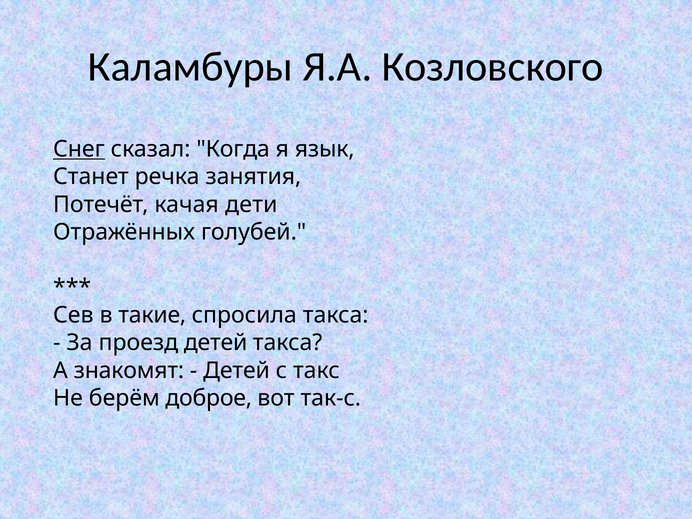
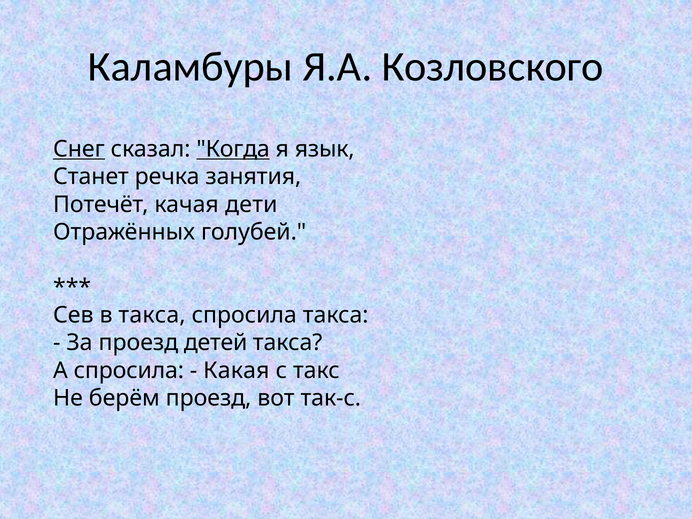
Когда underline: none -> present
в такие: такие -> такса
А знакомят: знакомят -> спросила
Детей at (237, 371): Детей -> Какая
берём доброе: доброе -> проезд
